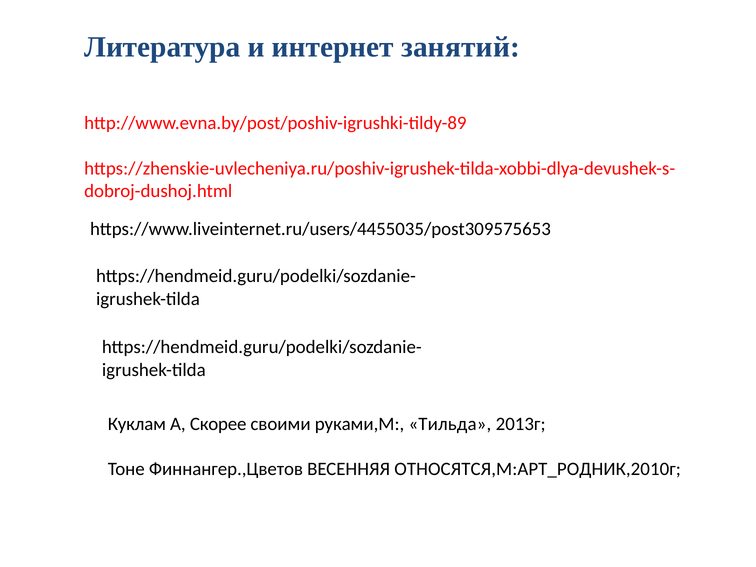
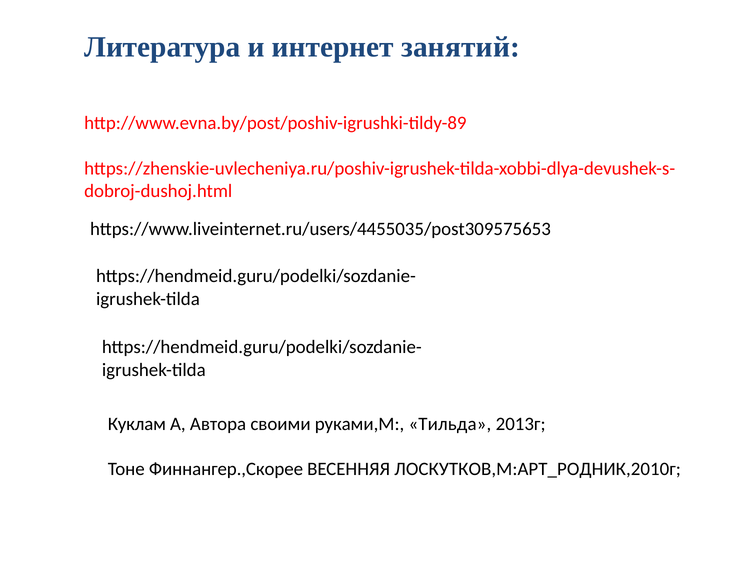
Скорее: Скорее -> Автора
Финнангер.,Цветов: Финнангер.,Цветов -> Финнангер.,Скорее
ОТНОСЯТСЯ,М:АРТ_РОДНИК,2010г: ОТНОСЯТСЯ,М:АРТ_РОДНИК,2010г -> ЛОСКУТКОВ,М:АРТ_РОДНИК,2010г
